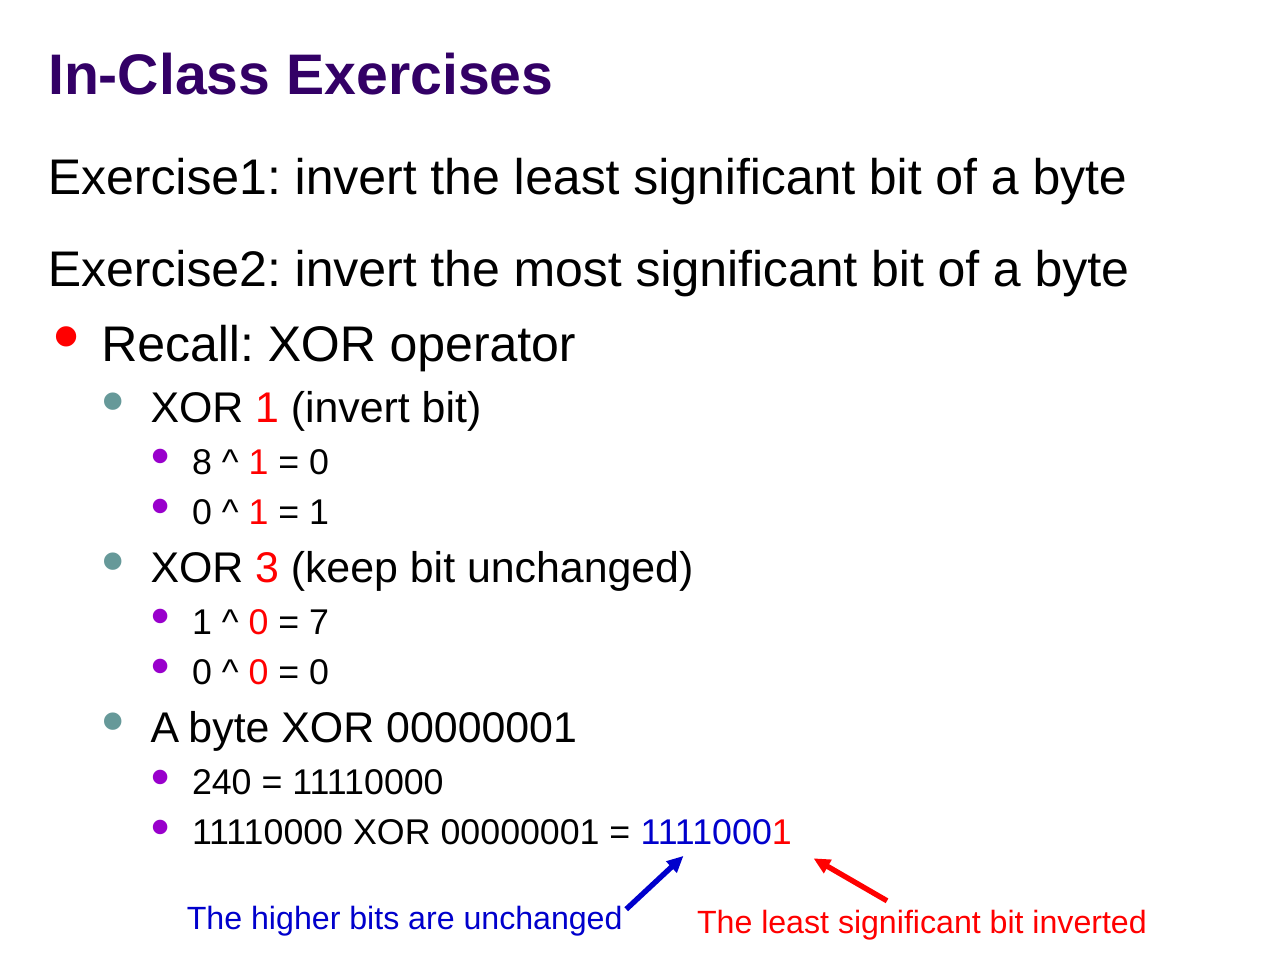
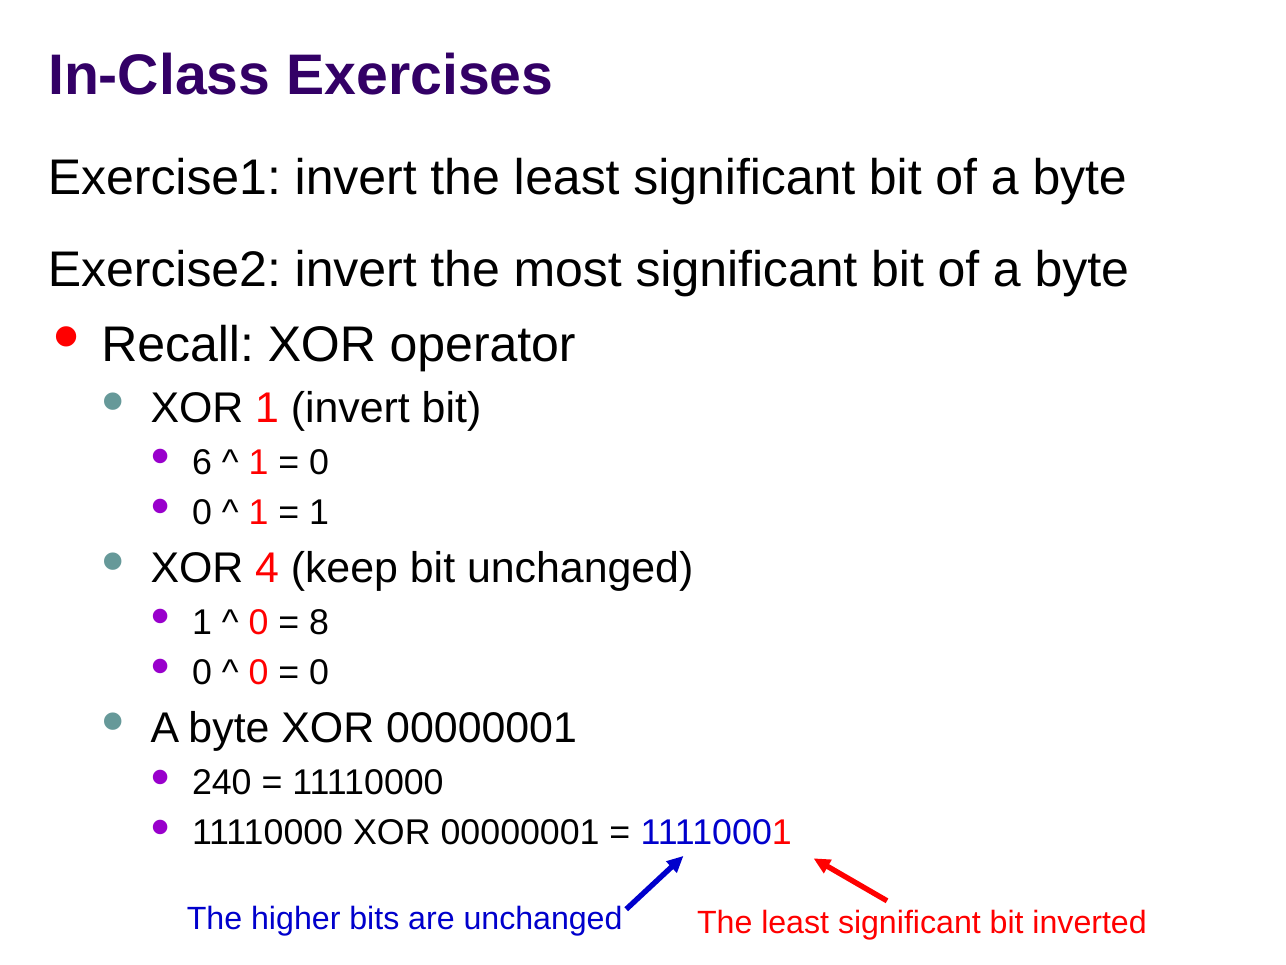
8: 8 -> 6
3: 3 -> 4
7: 7 -> 8
